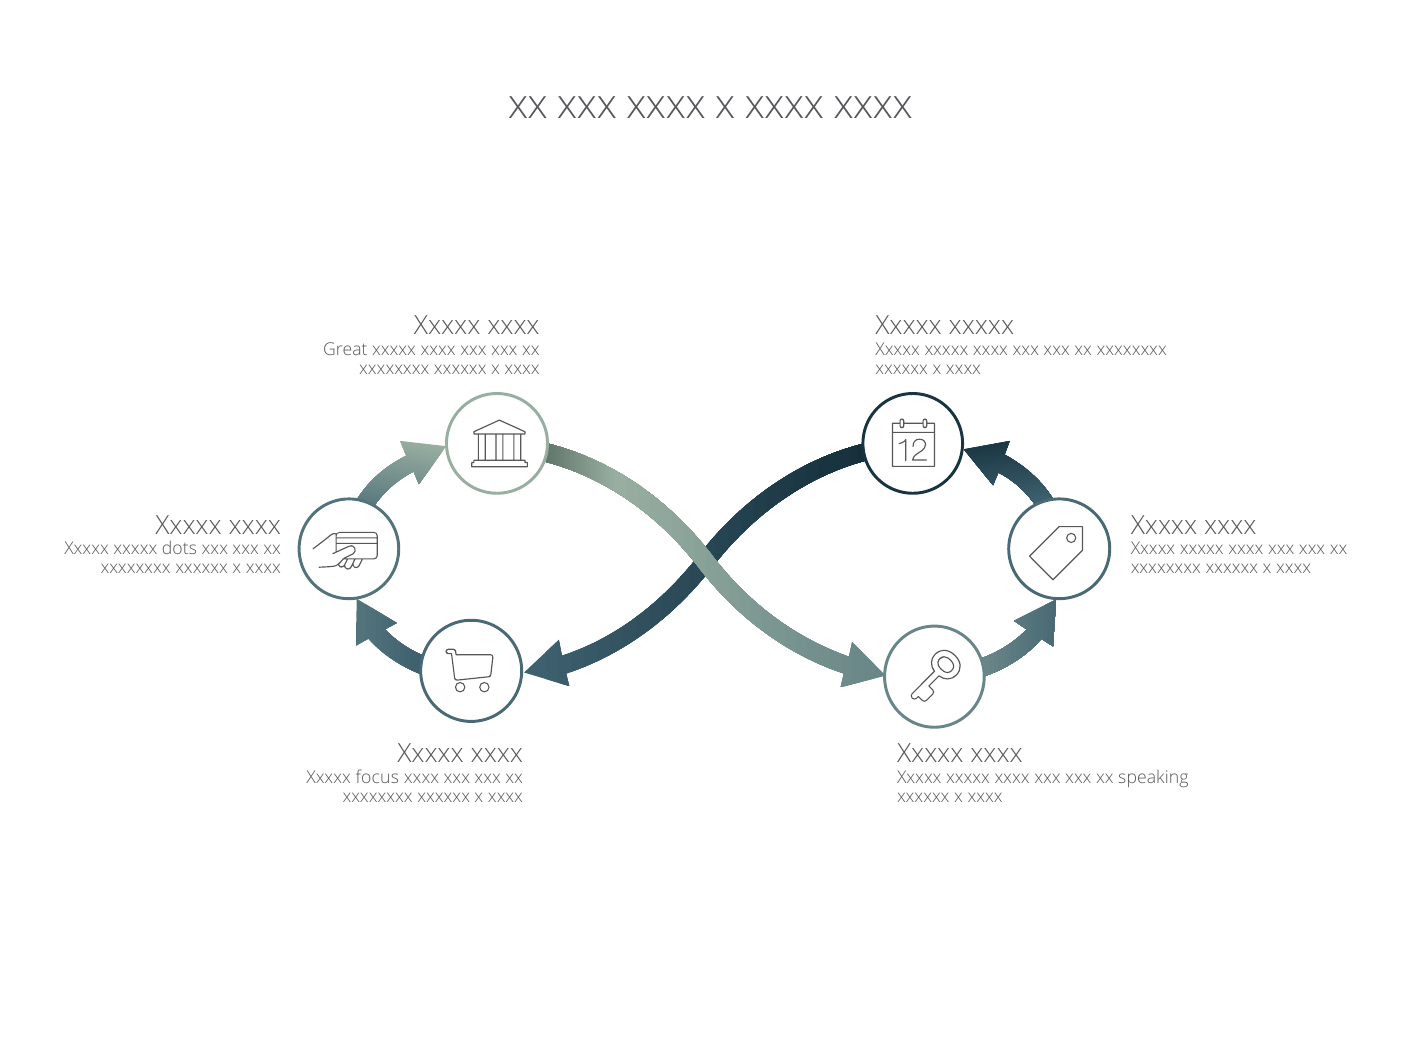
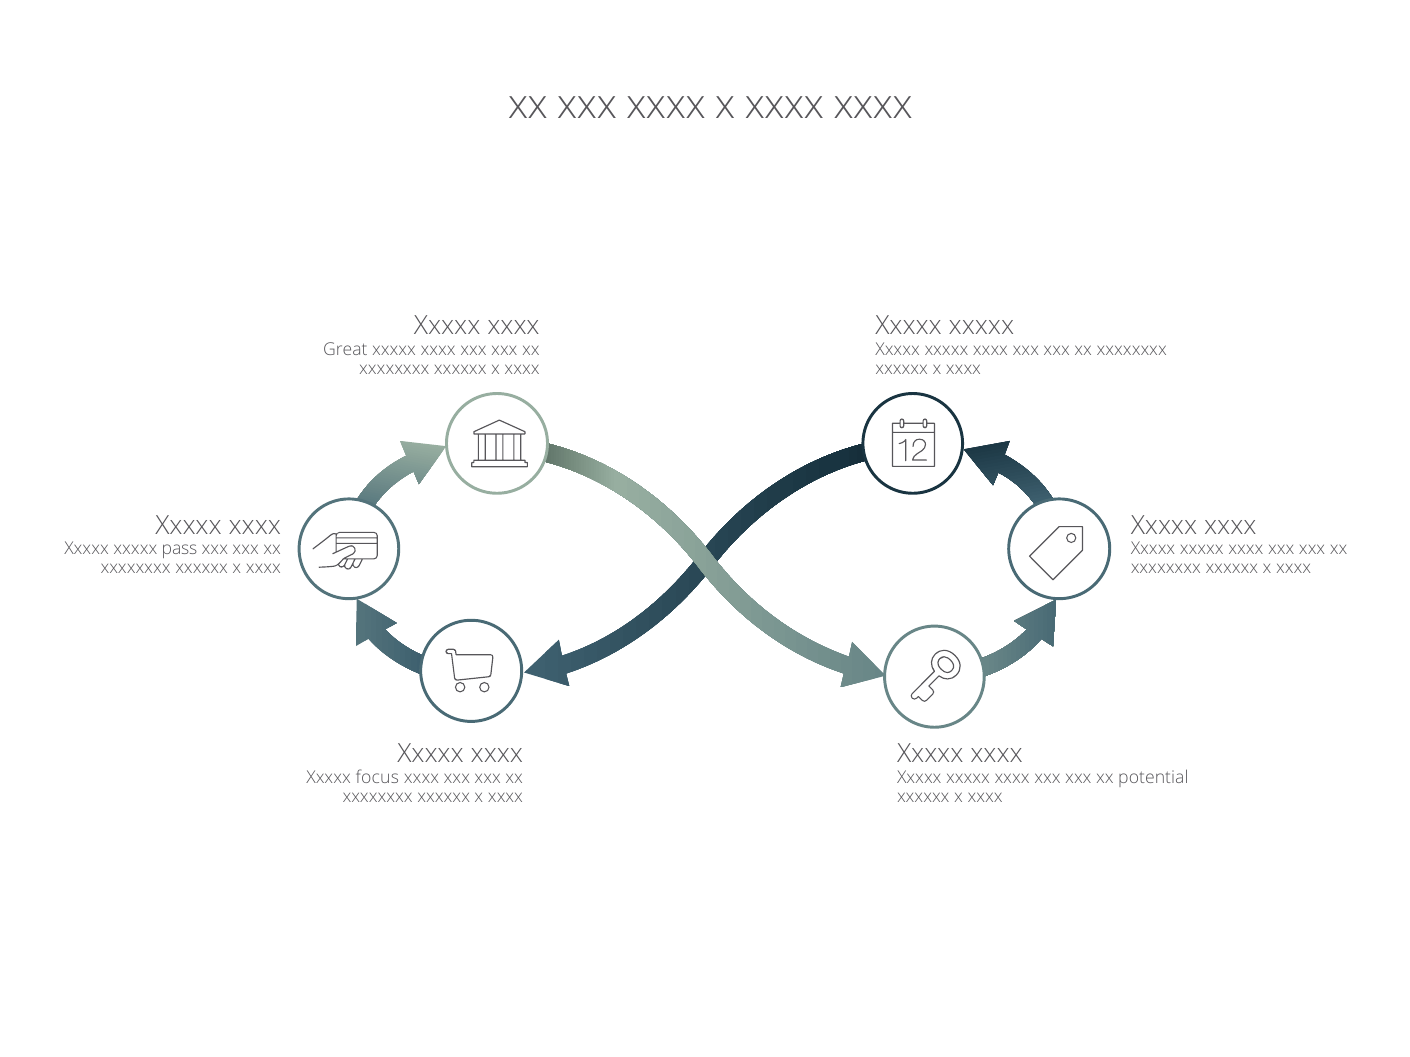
dots: dots -> pass
speaking: speaking -> potential
